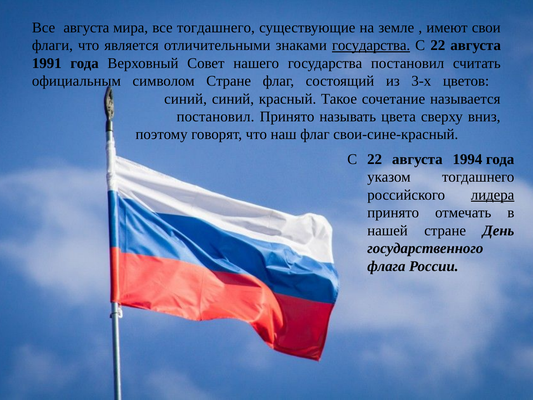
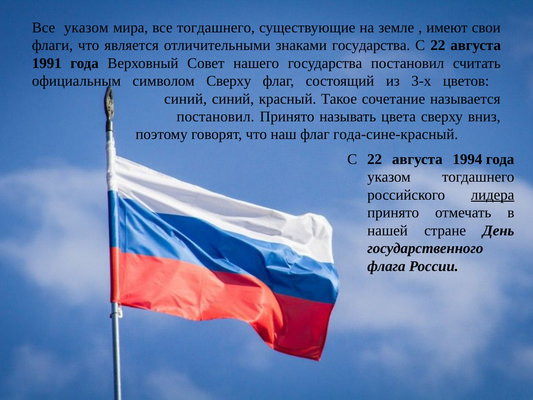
Все августа: августа -> указом
государства at (371, 45) underline: present -> none
символом Стране: Стране -> Сверху
свои-сине-красный: свои-сине-красный -> года-сине-красный
